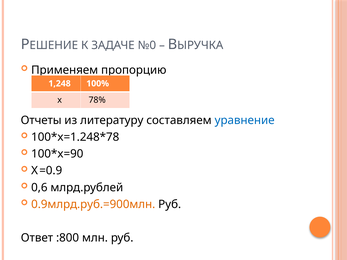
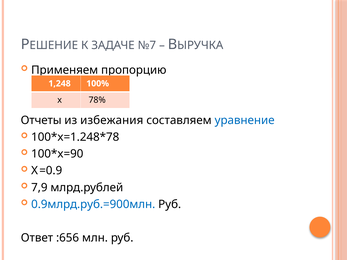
№0: №0 -> №7
литературу: литературу -> избежания
0,6: 0,6 -> 7,9
0.9млрд.руб.=900млн colour: orange -> blue
:800: :800 -> :656
